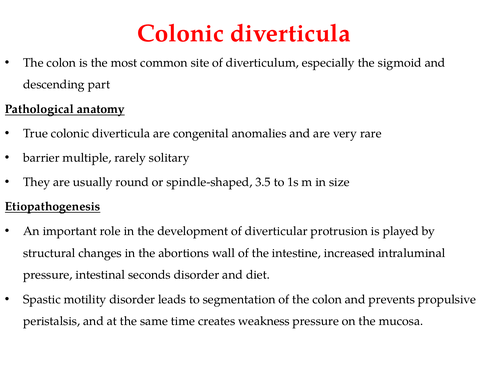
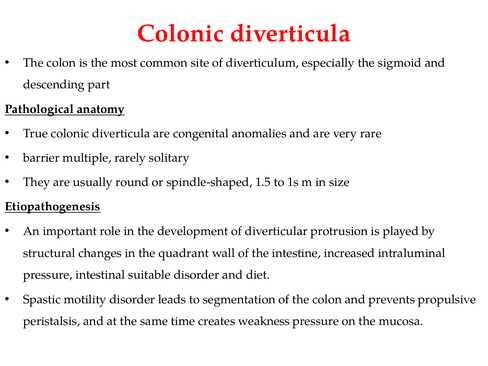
3.5: 3.5 -> 1.5
abortions: abortions -> quadrant
seconds: seconds -> suitable
